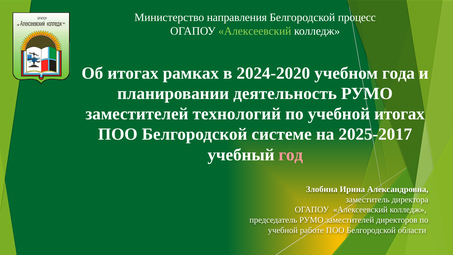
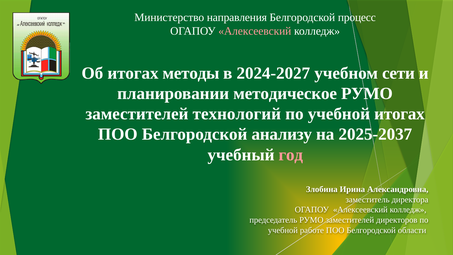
Алексеевский at (255, 31) colour: light green -> pink
рамках: рамках -> методы
2024-2020: 2024-2020 -> 2024-2027
года: года -> сети
деятельность: деятельность -> методическое
системе: системе -> анализу
2025-2017: 2025-2017 -> 2025-2037
